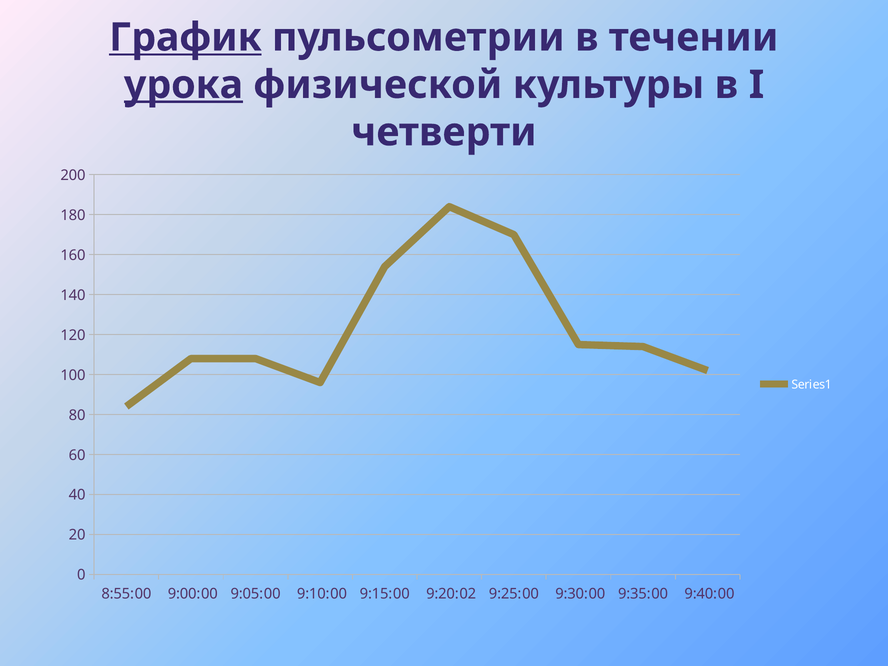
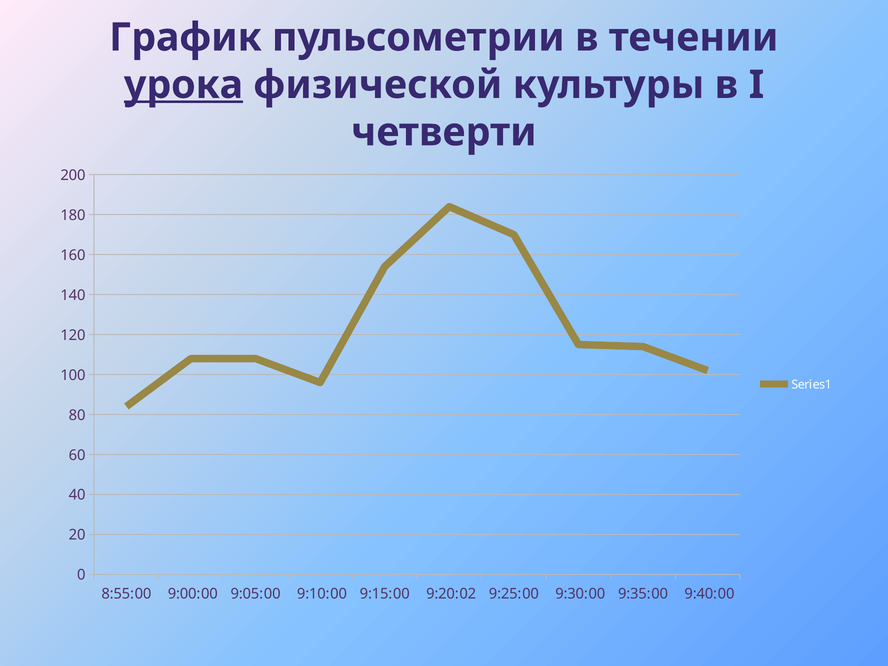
График underline: present -> none
